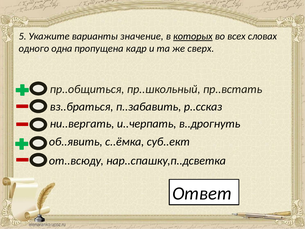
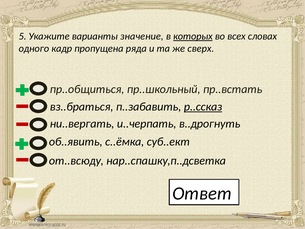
одна: одна -> кадр
кадр: кадр -> ряда
р..ссказ underline: none -> present
